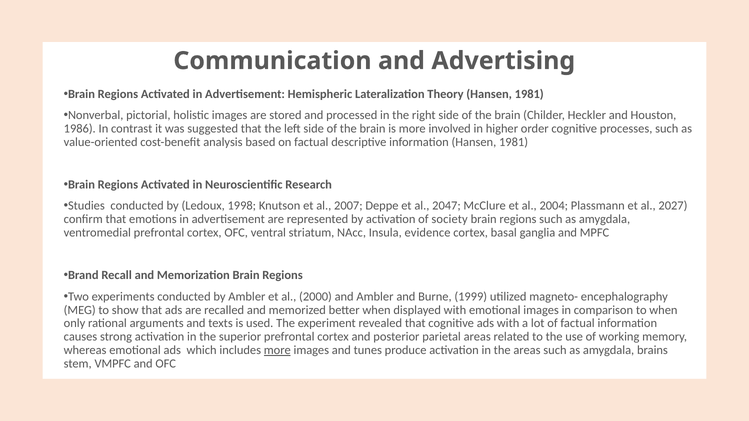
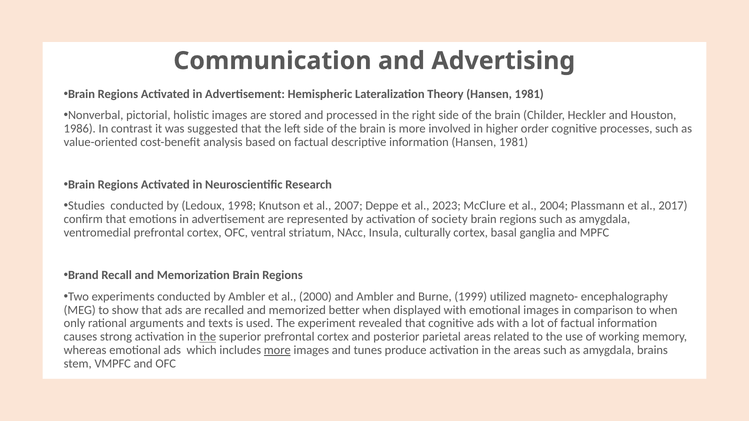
2047: 2047 -> 2023
2027: 2027 -> 2017
evidence: evidence -> culturally
the at (208, 337) underline: none -> present
